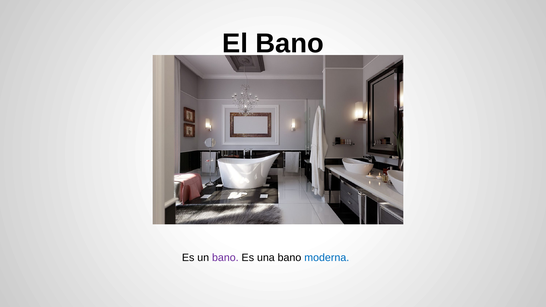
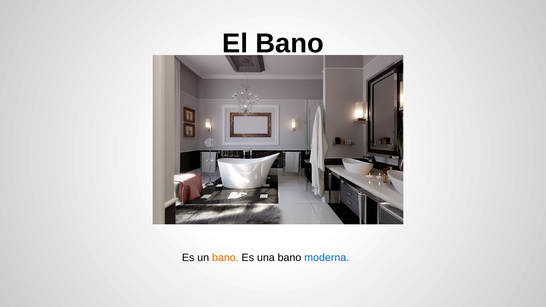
bano at (225, 258) colour: purple -> orange
